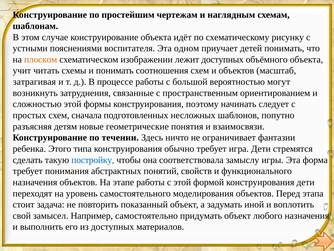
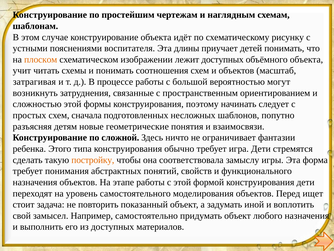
одном: одном -> длины
течении: течении -> сложной
постройку colour: blue -> orange
этапа: этапа -> ищет
